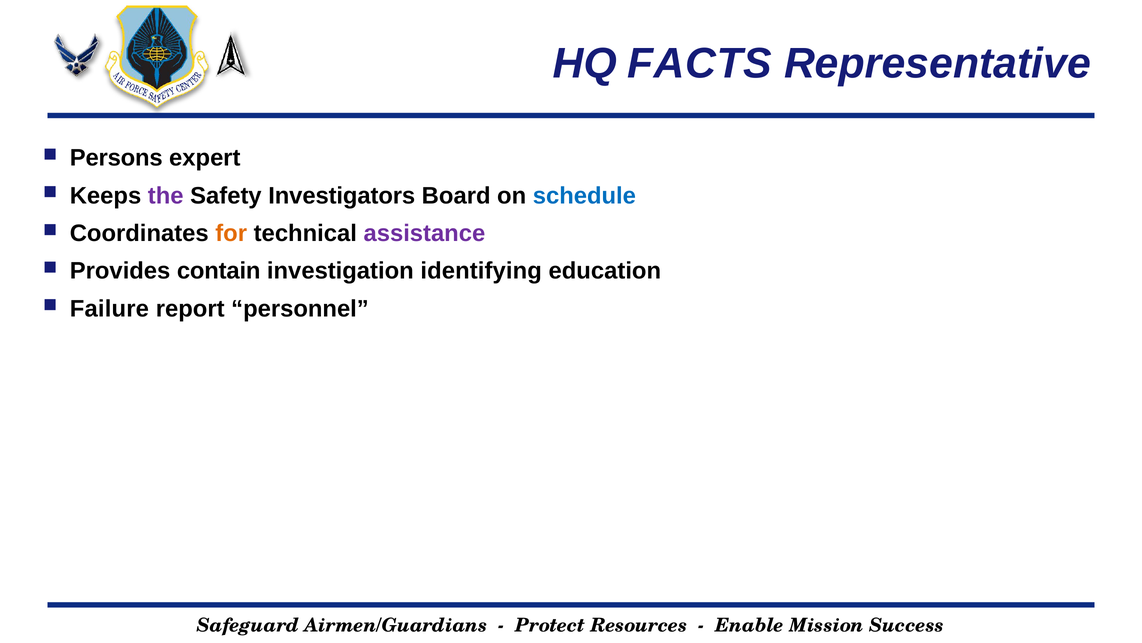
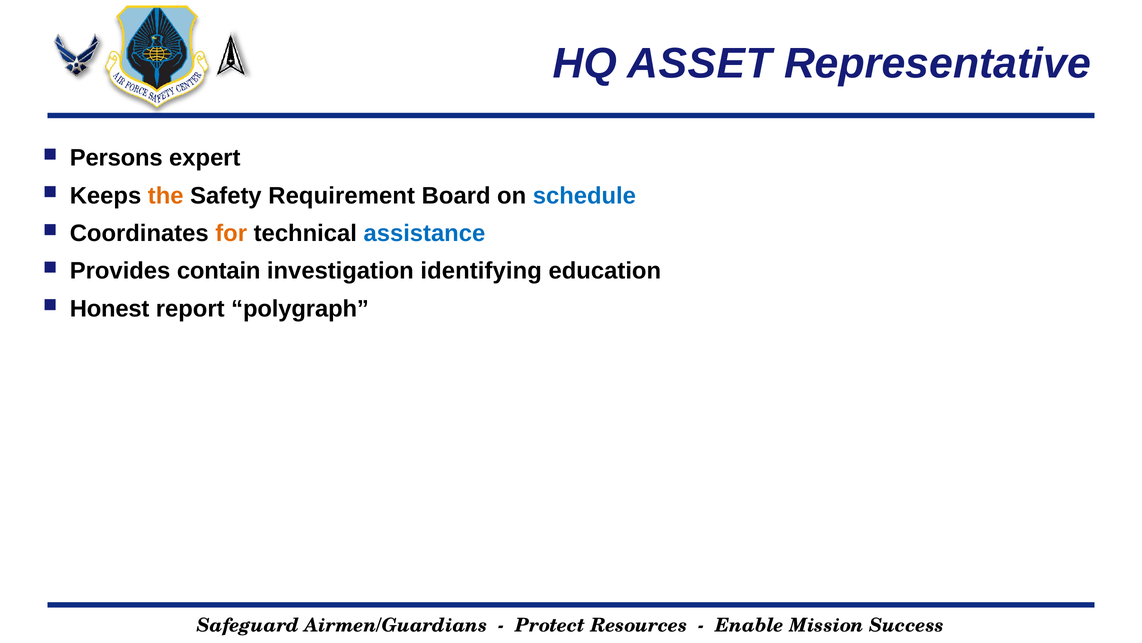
FACTS: FACTS -> ASSET
the colour: purple -> orange
Investigators: Investigators -> Requirement
assistance colour: purple -> blue
Failure: Failure -> Honest
personnel: personnel -> polygraph
